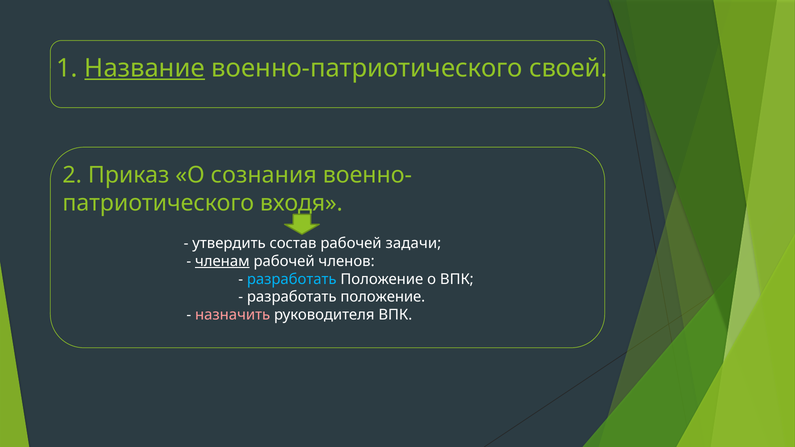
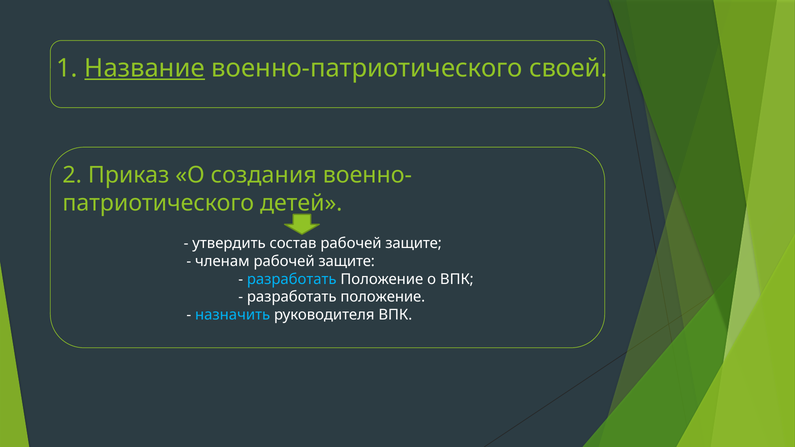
сознания: сознания -> создания
входя: входя -> детей
состав рабочей задачи: задачи -> защите
членам underline: present -> none
членов at (347, 261): членов -> защите
назначить colour: pink -> light blue
